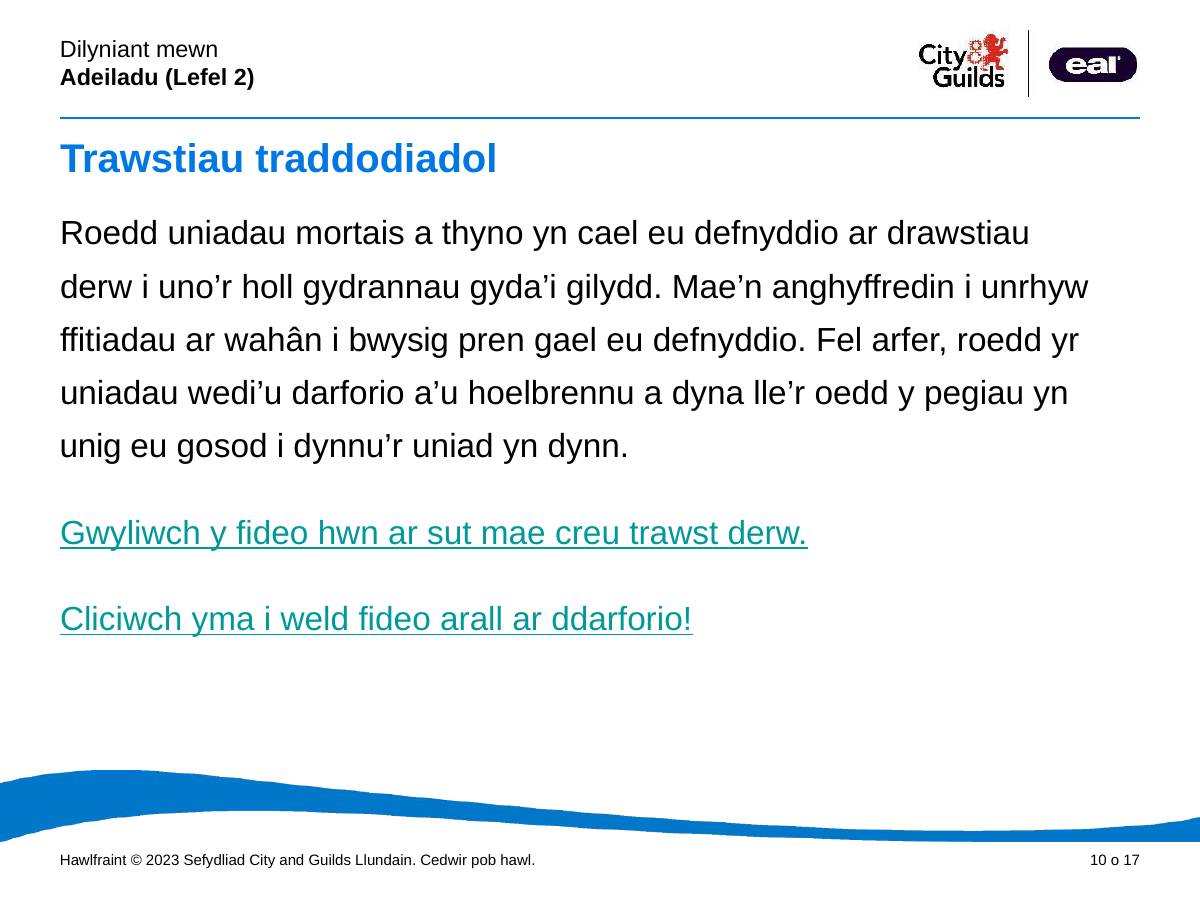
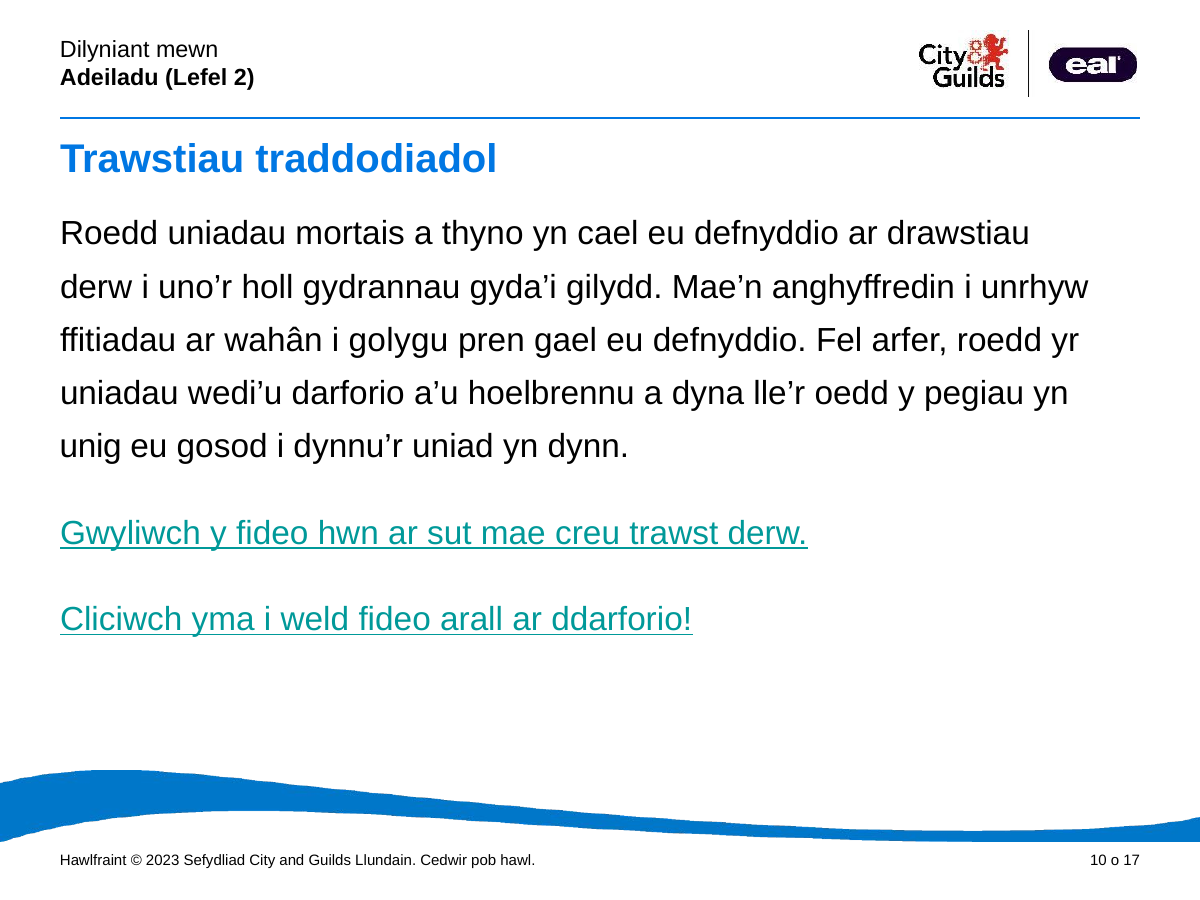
bwysig: bwysig -> golygu
